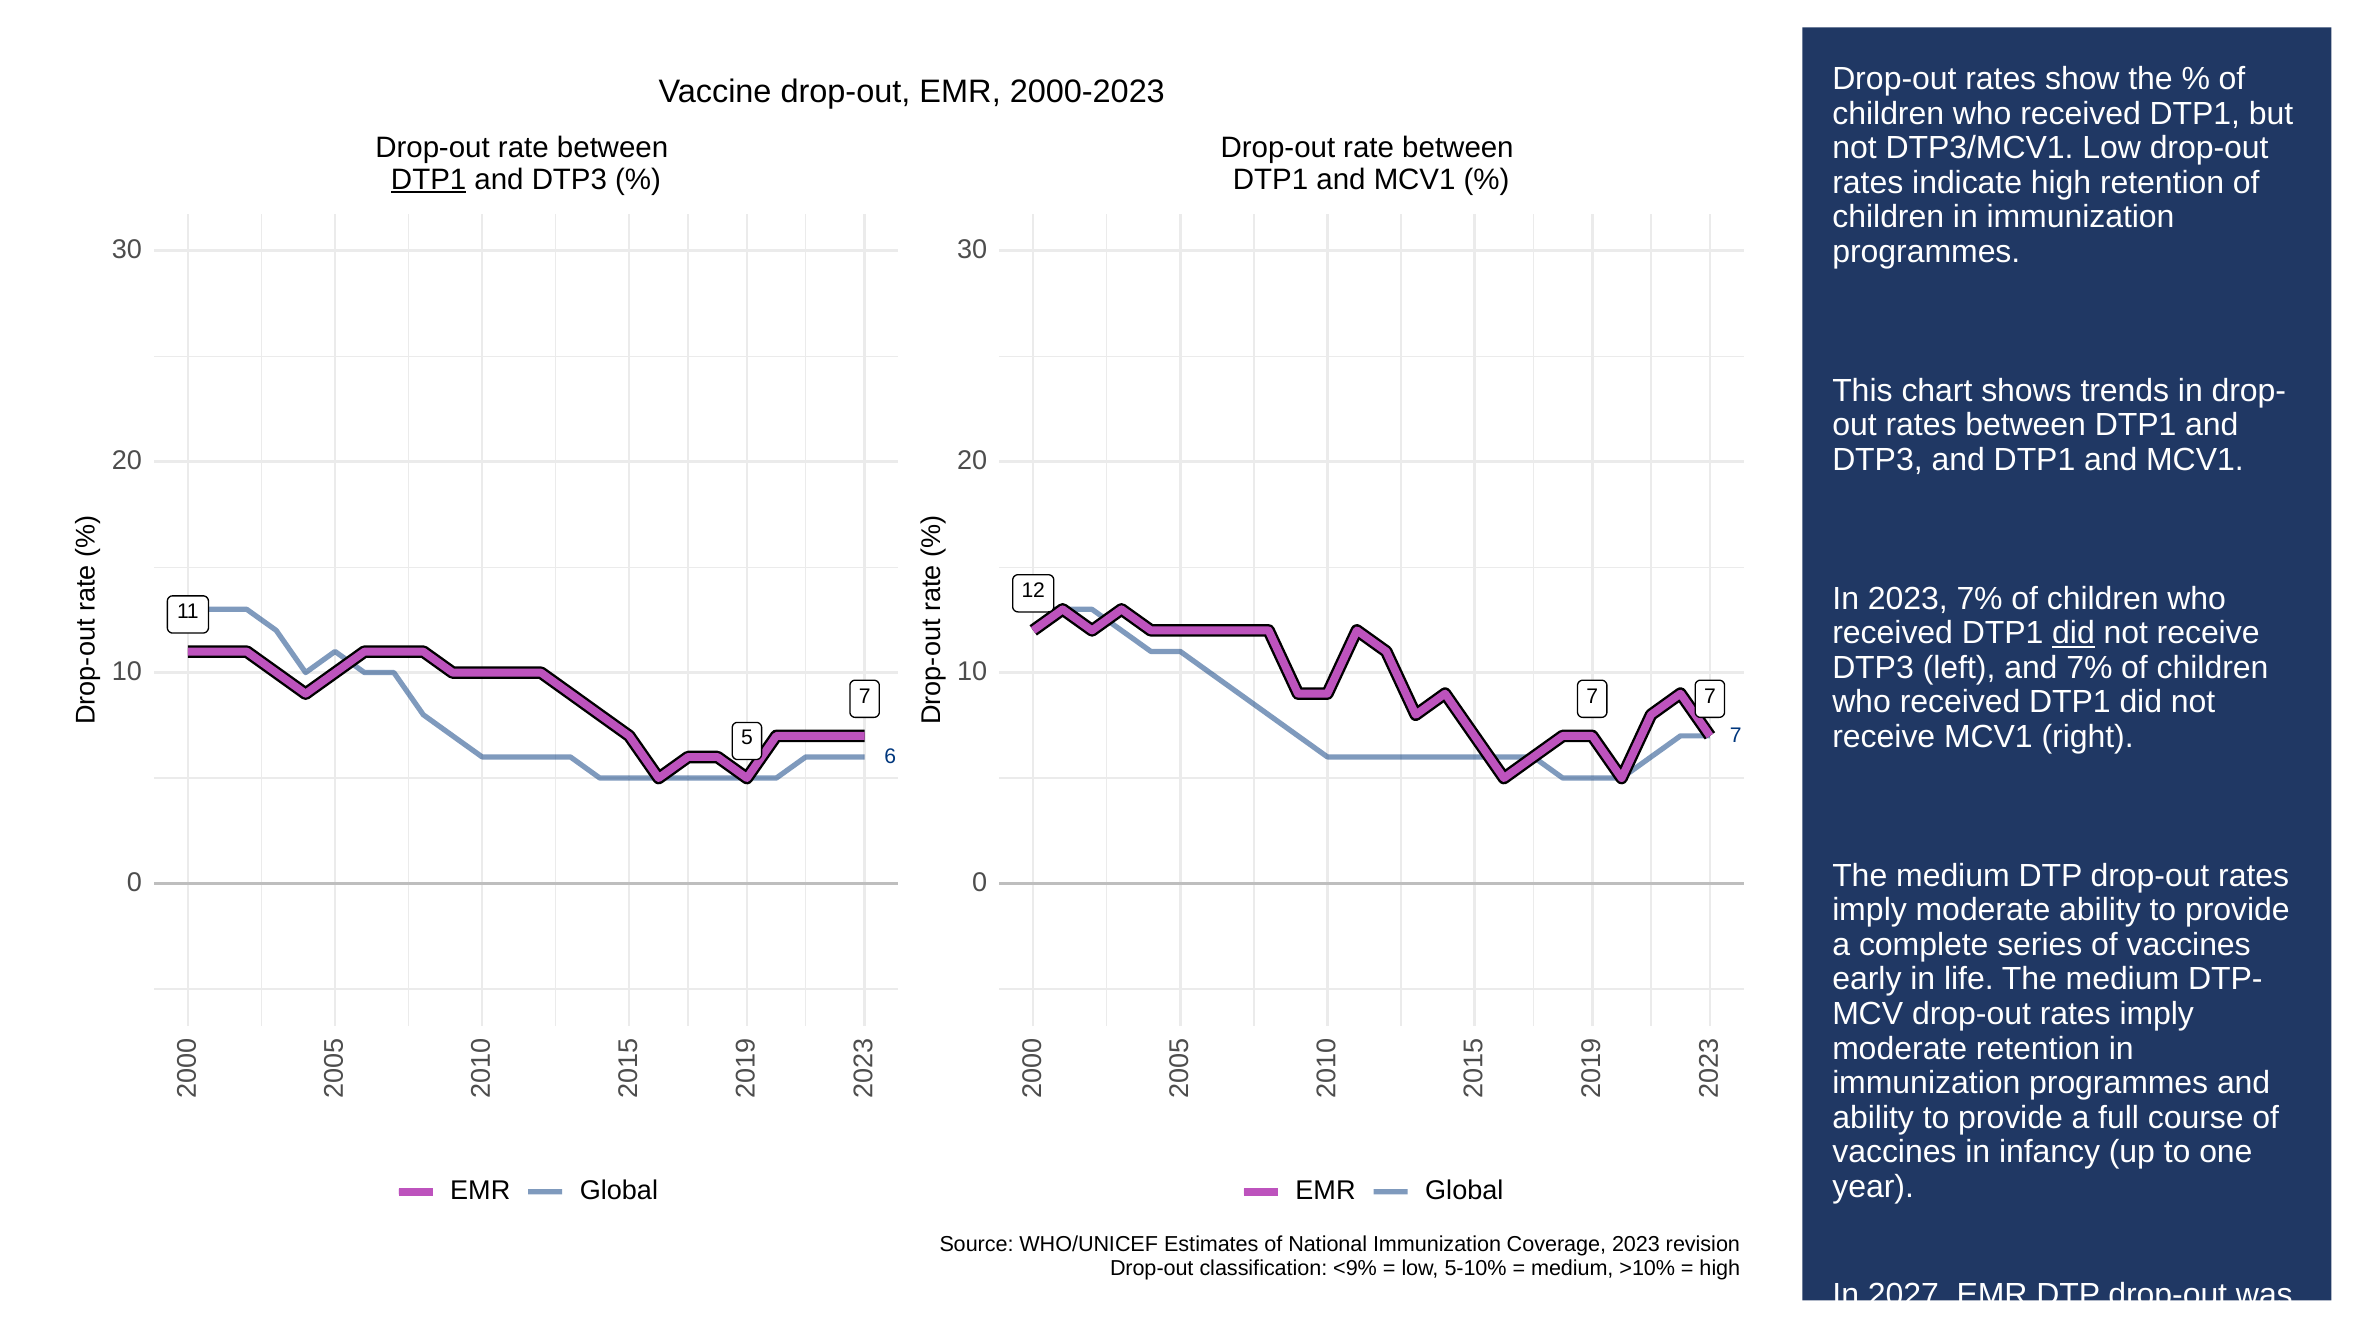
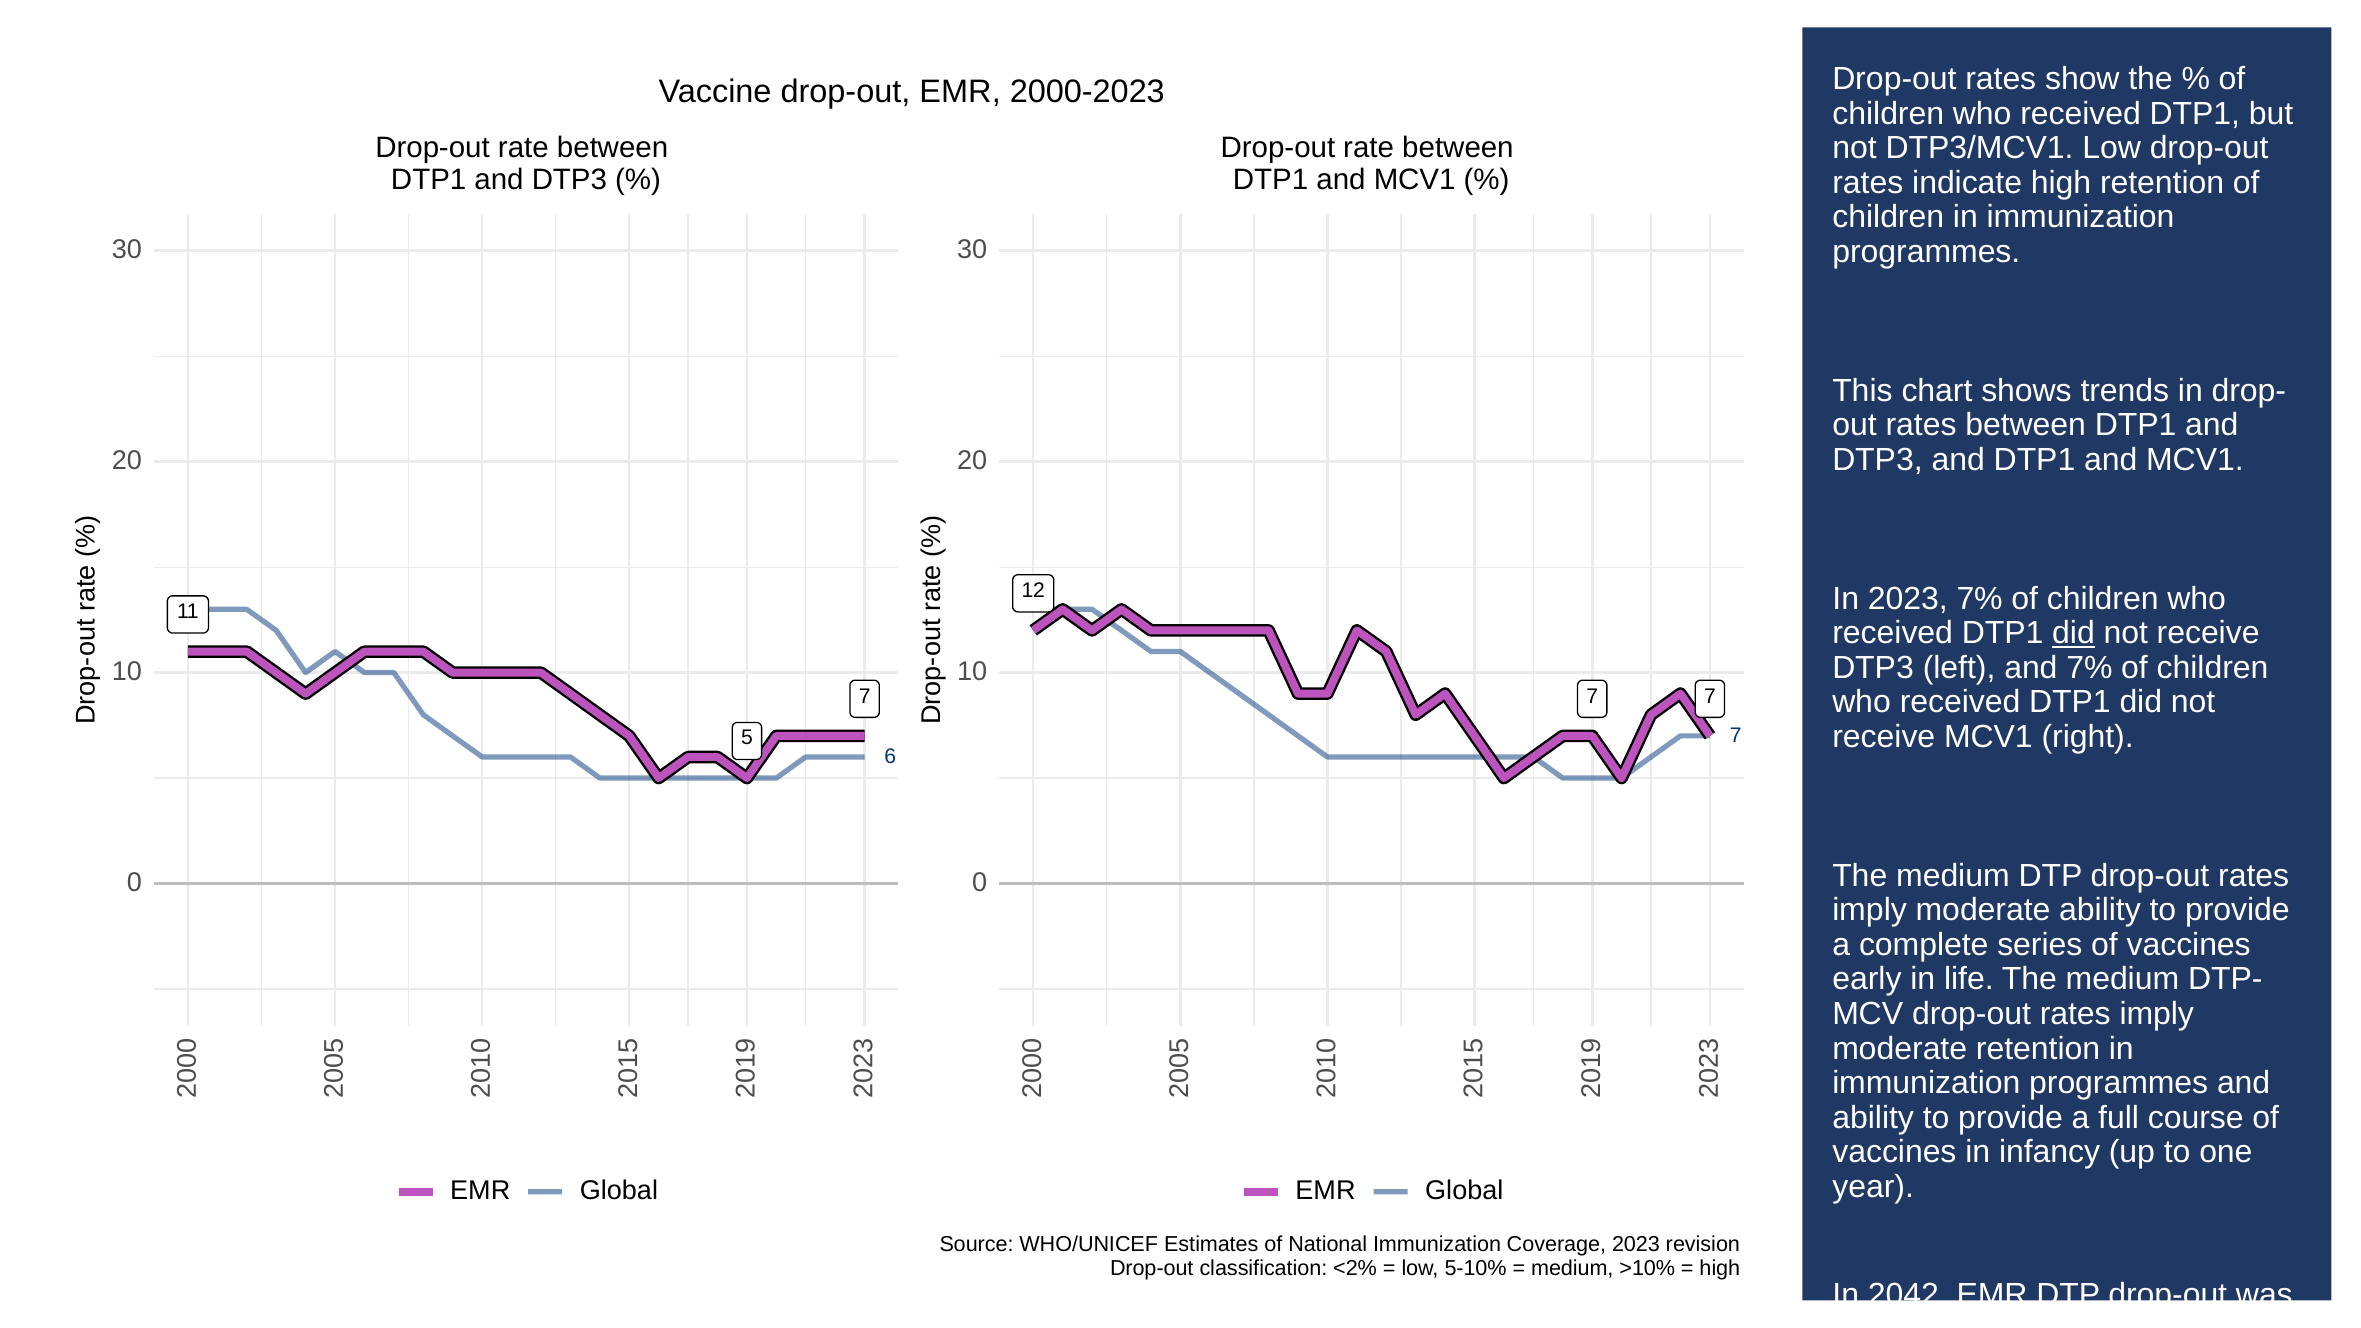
DTP1 at (429, 180) underline: present -> none
<9%: <9% -> <2%
2027: 2027 -> 2042
